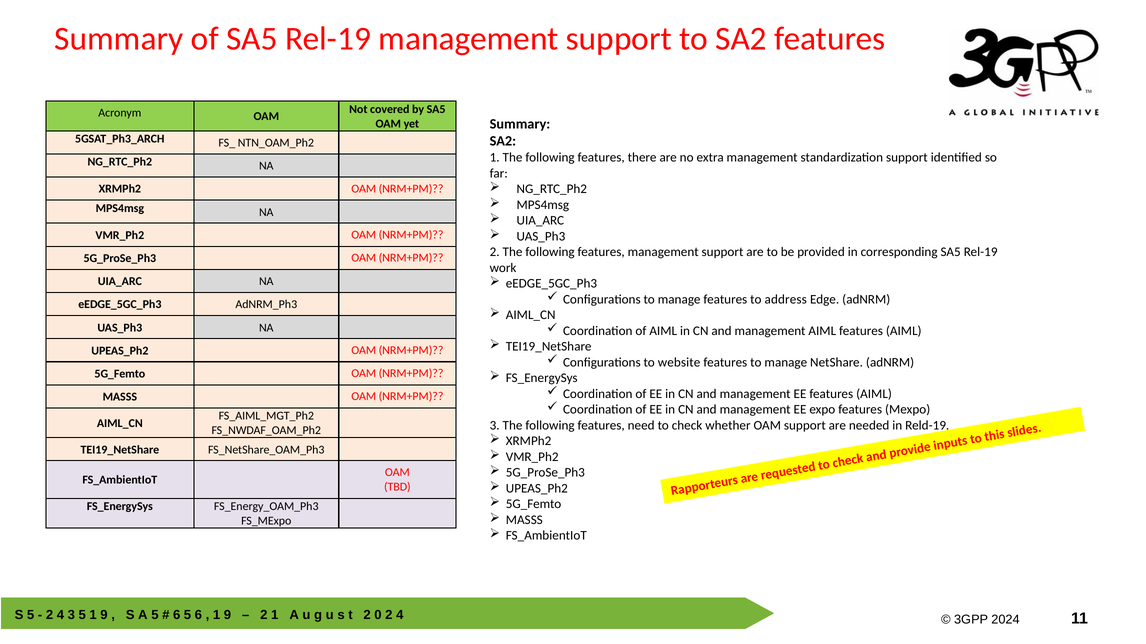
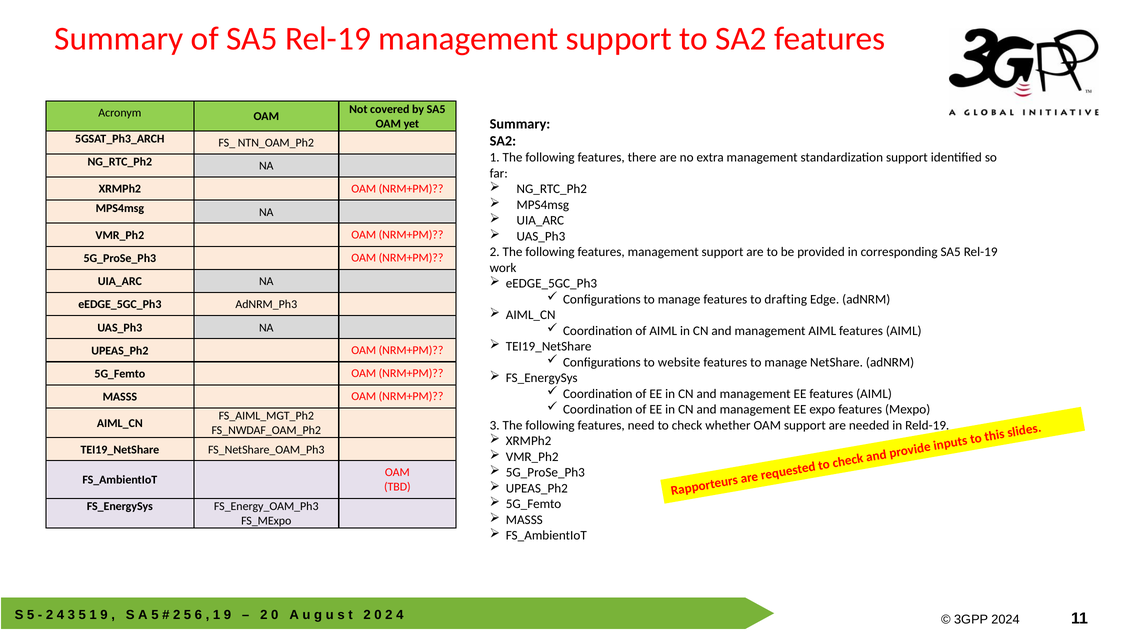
address: address -> drafting
6 at (177, 616): 6 -> 2
1 at (275, 616): 1 -> 0
